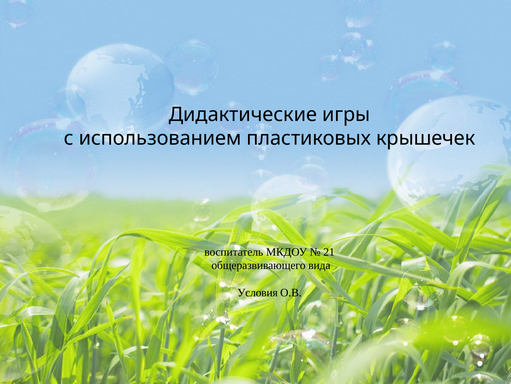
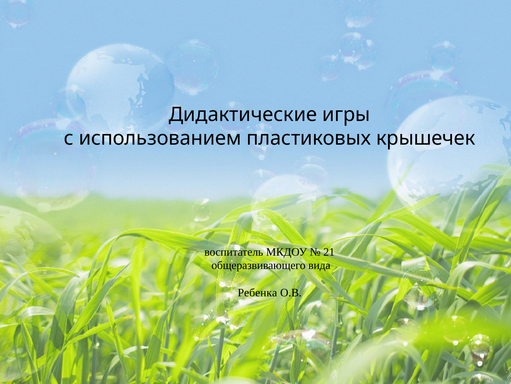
Условия: Условия -> Ребенка
